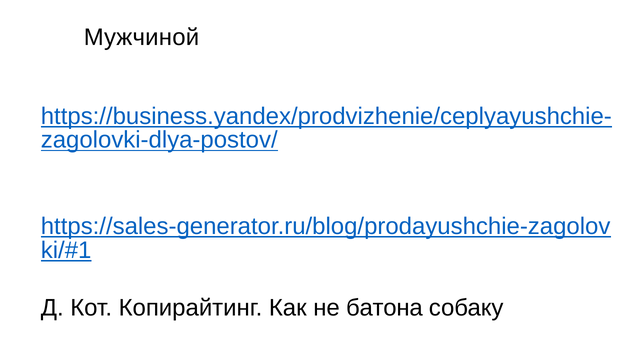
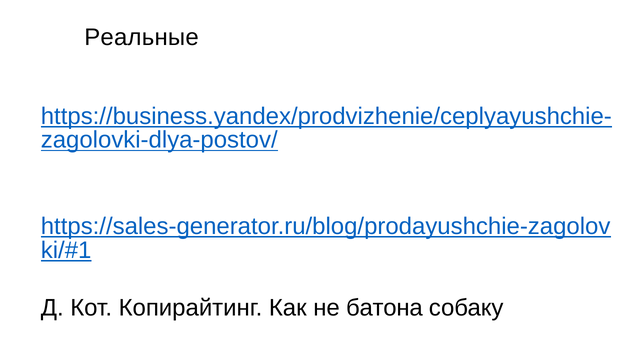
Мужчиной: Мужчиной -> Реальные
